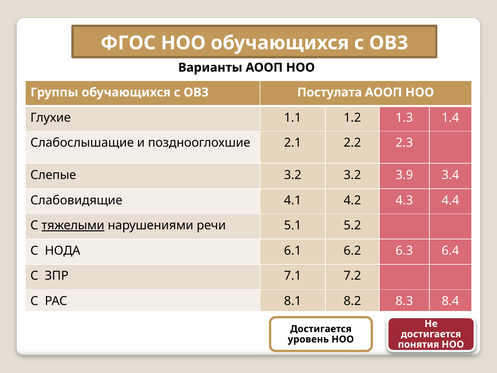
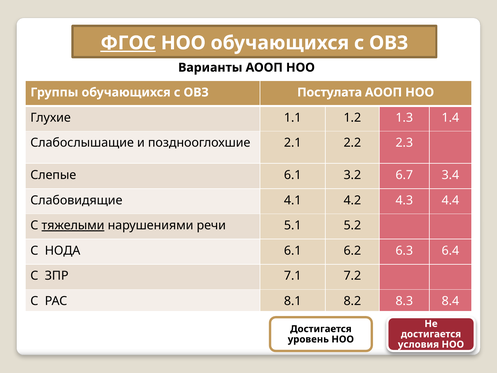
ФГОС underline: none -> present
Слепые 3.2: 3.2 -> 6.1
3.9: 3.9 -> 6.7
понятия: понятия -> условия
